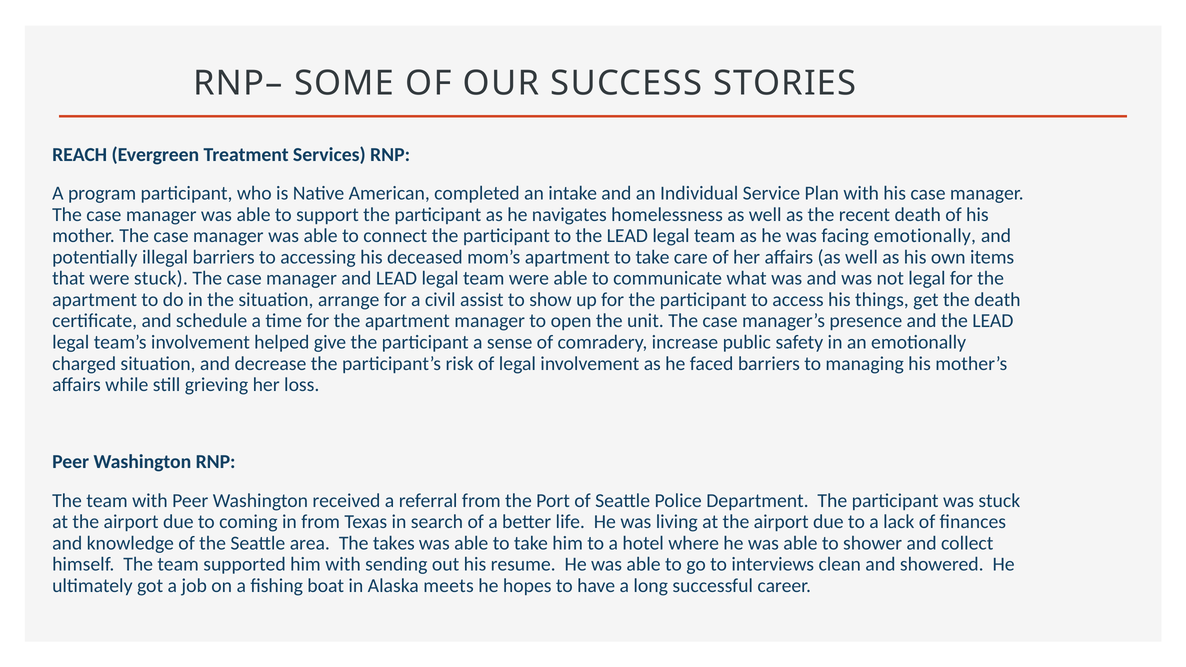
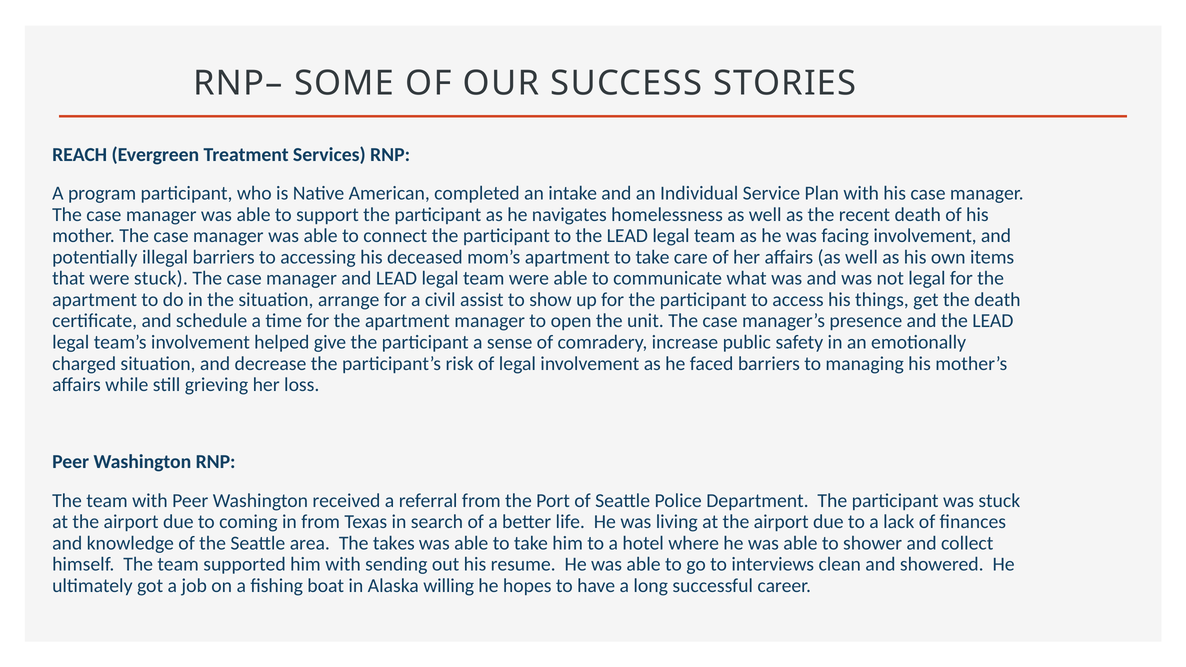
facing emotionally: emotionally -> involvement
meets: meets -> willing
